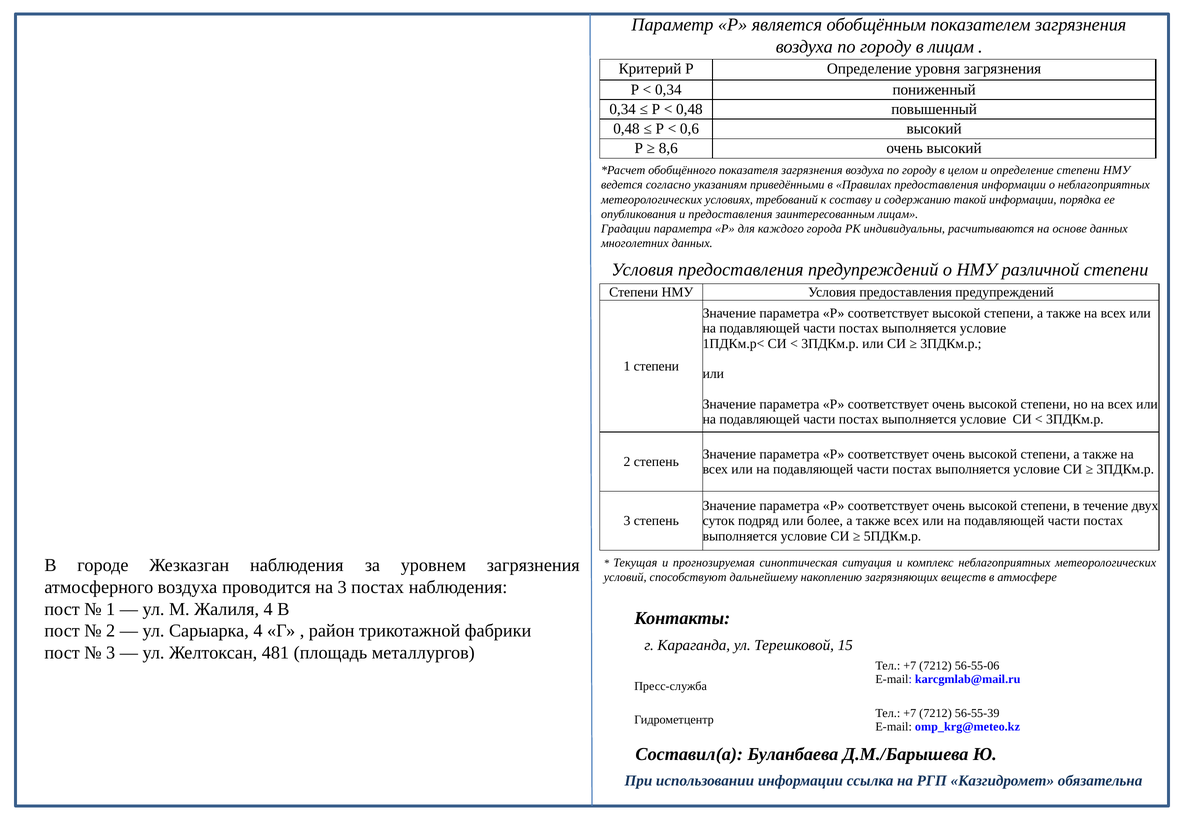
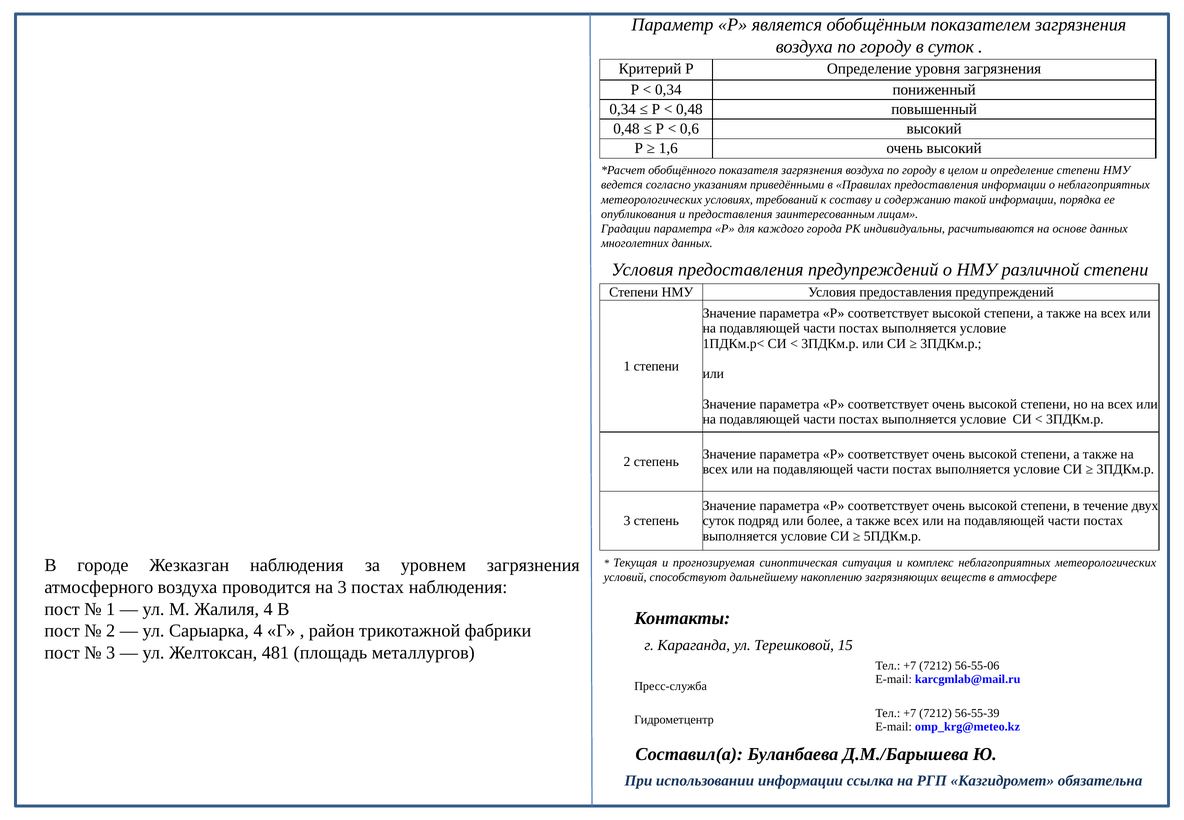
в лицам: лицам -> суток
8,6: 8,6 -> 1,6
